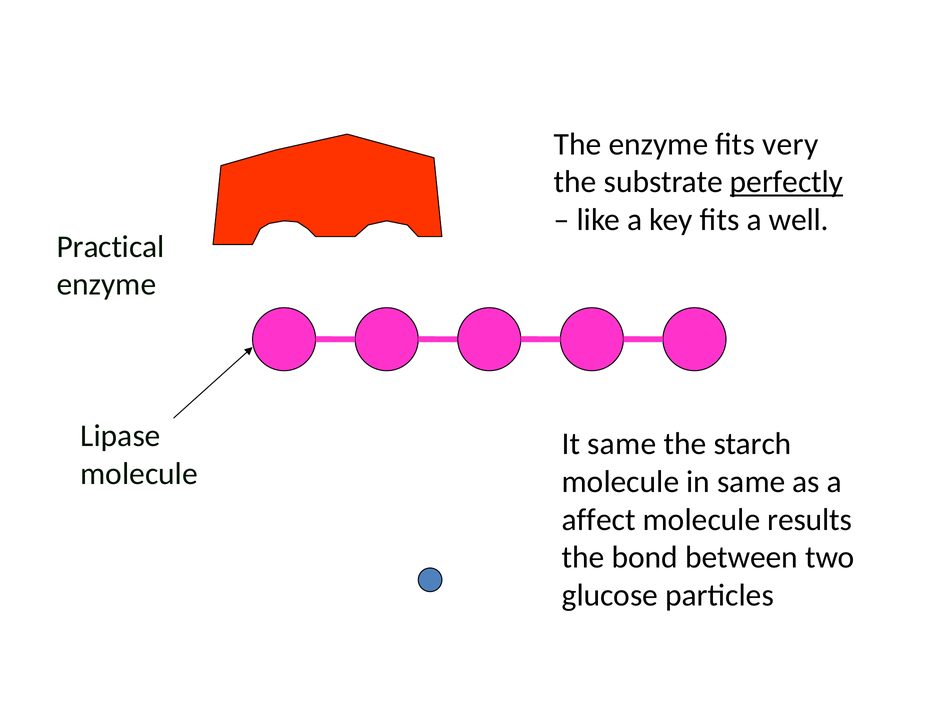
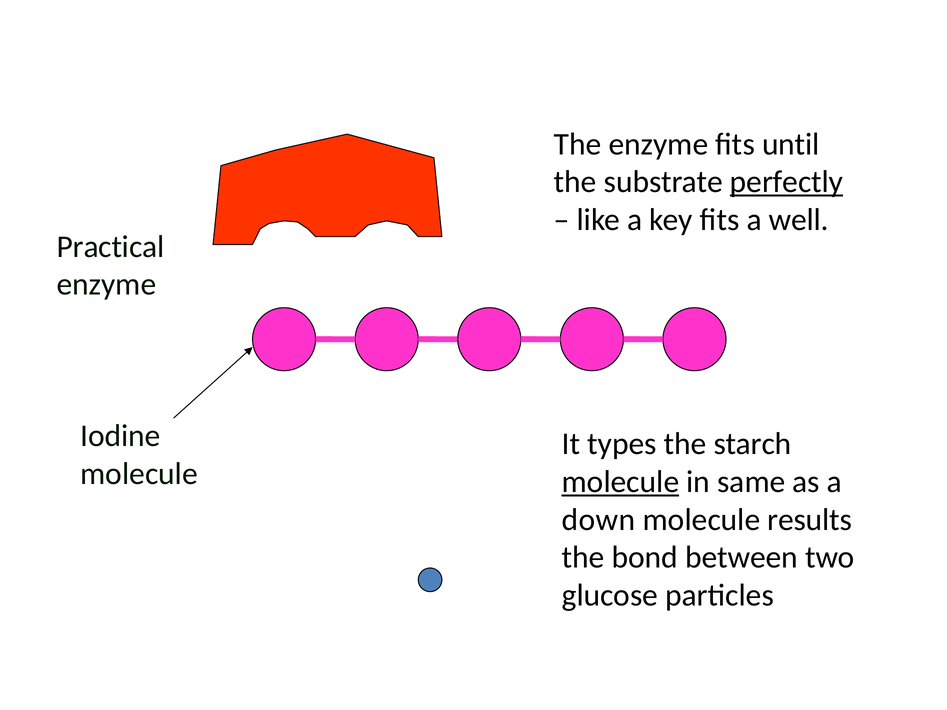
very: very -> until
Lipase: Lipase -> Iodine
It same: same -> types
molecule at (620, 482) underline: none -> present
affect: affect -> down
